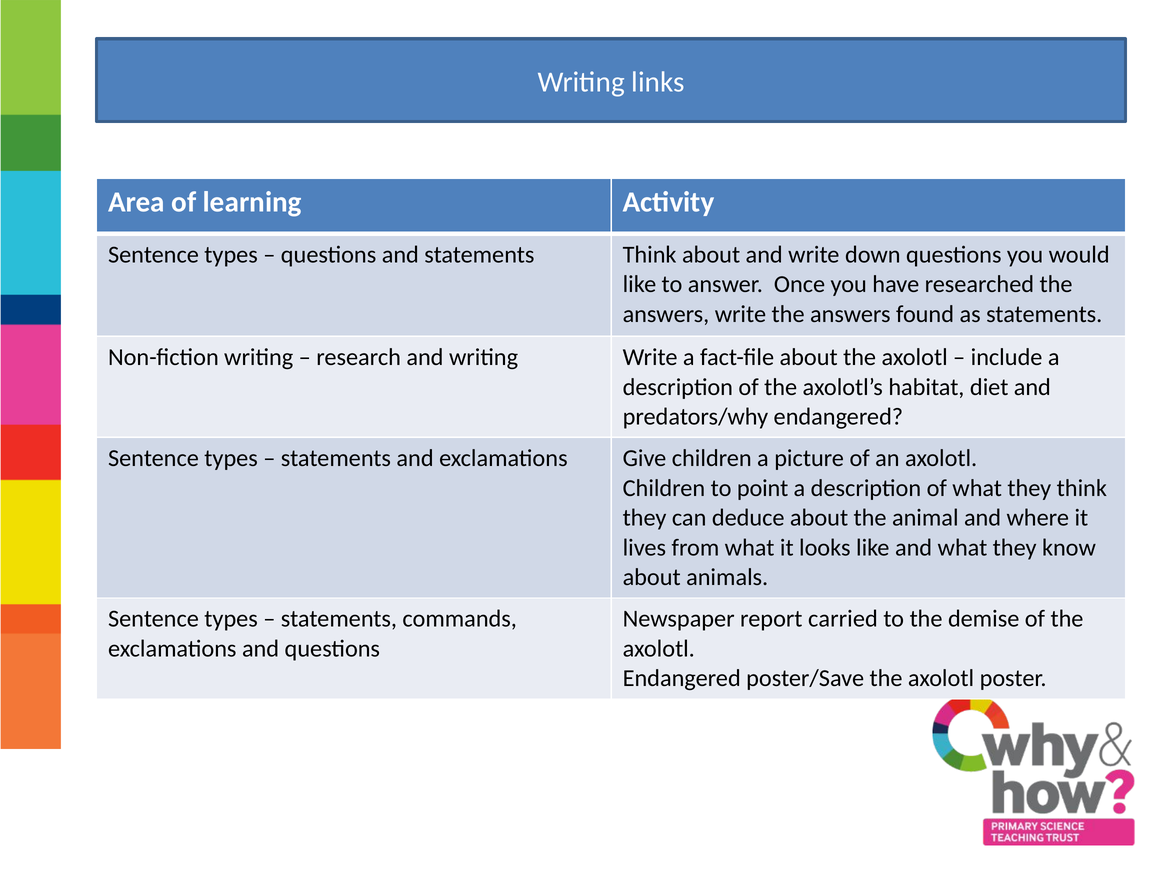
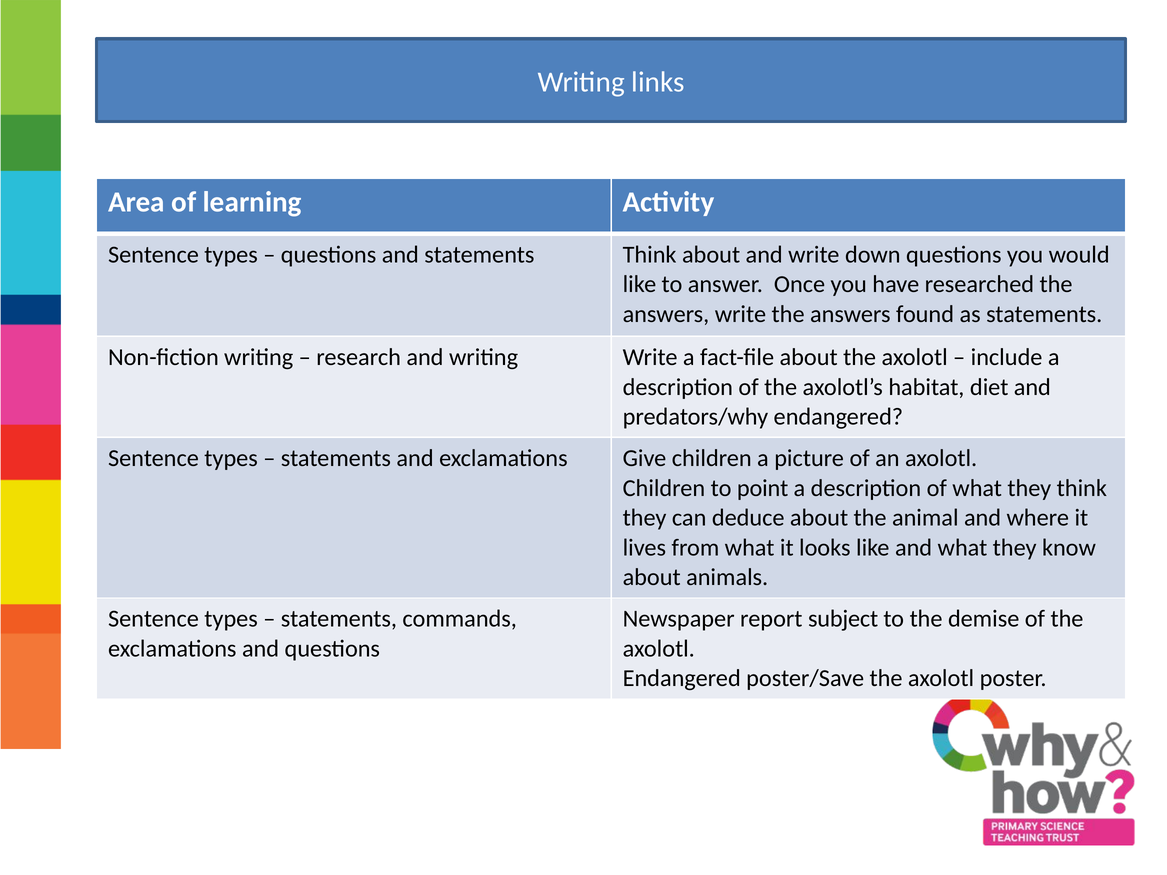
carried: carried -> subject
